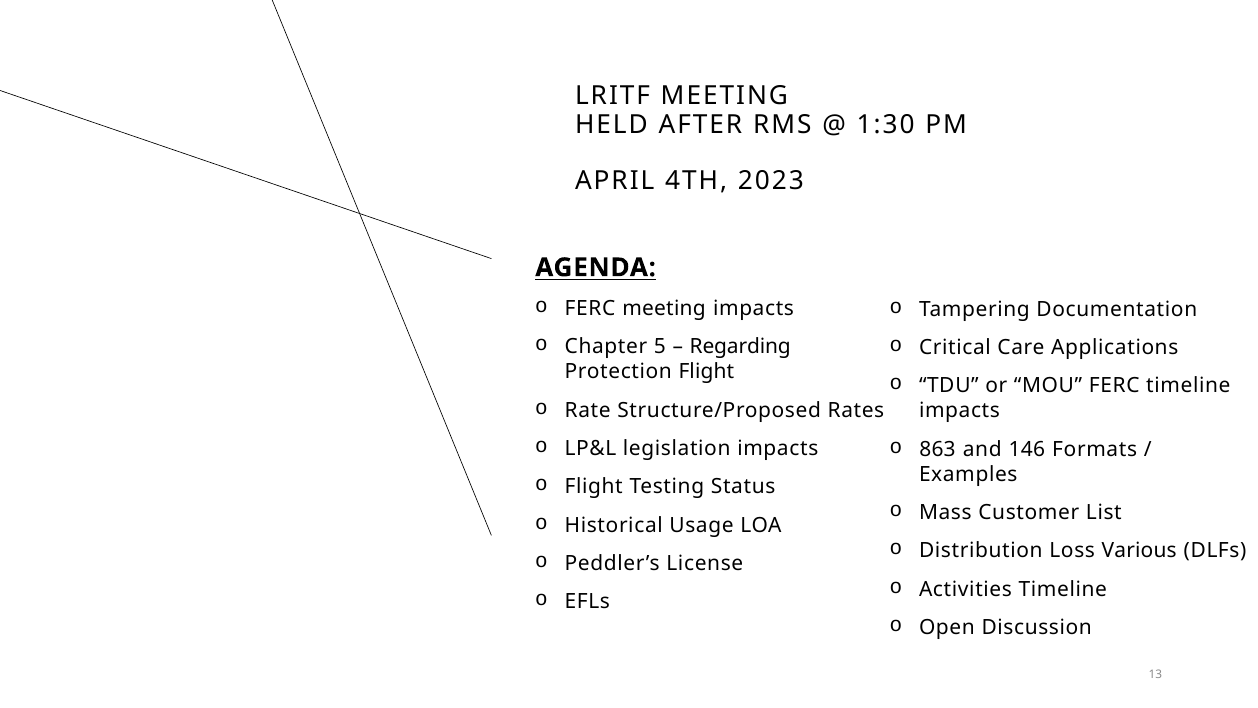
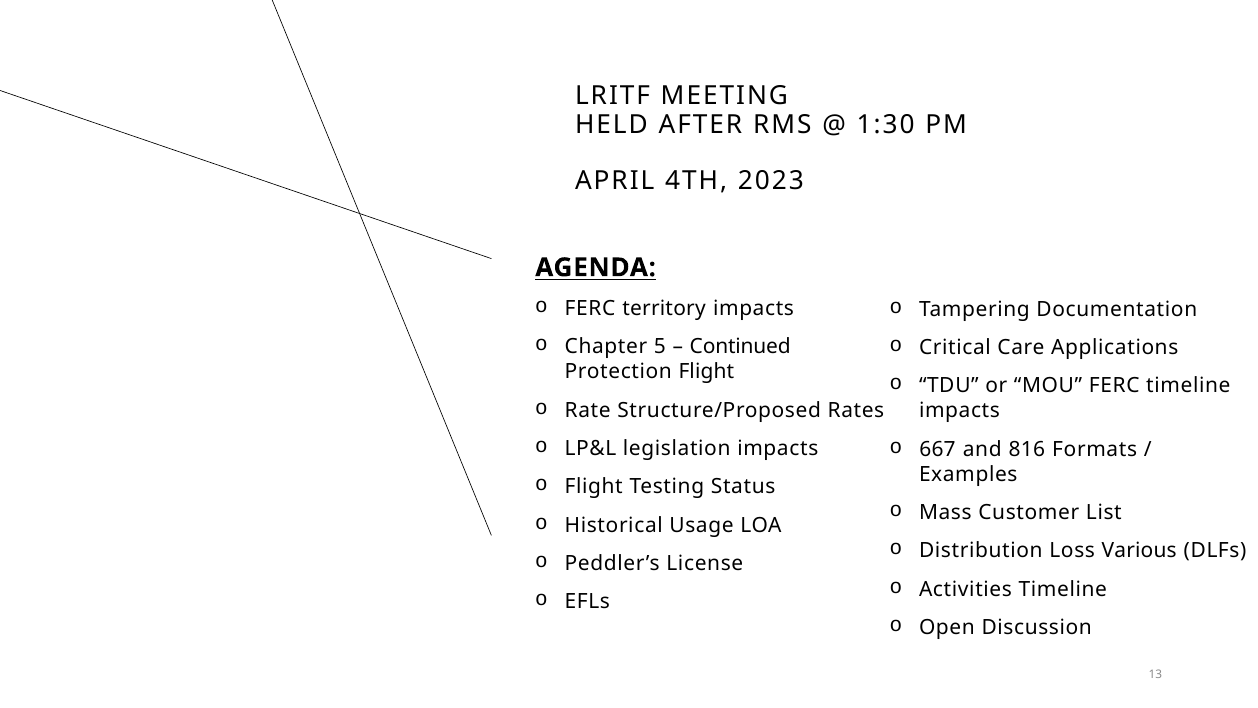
FERC meeting: meeting -> territory
Regarding: Regarding -> Continued
863: 863 -> 667
146: 146 -> 816
